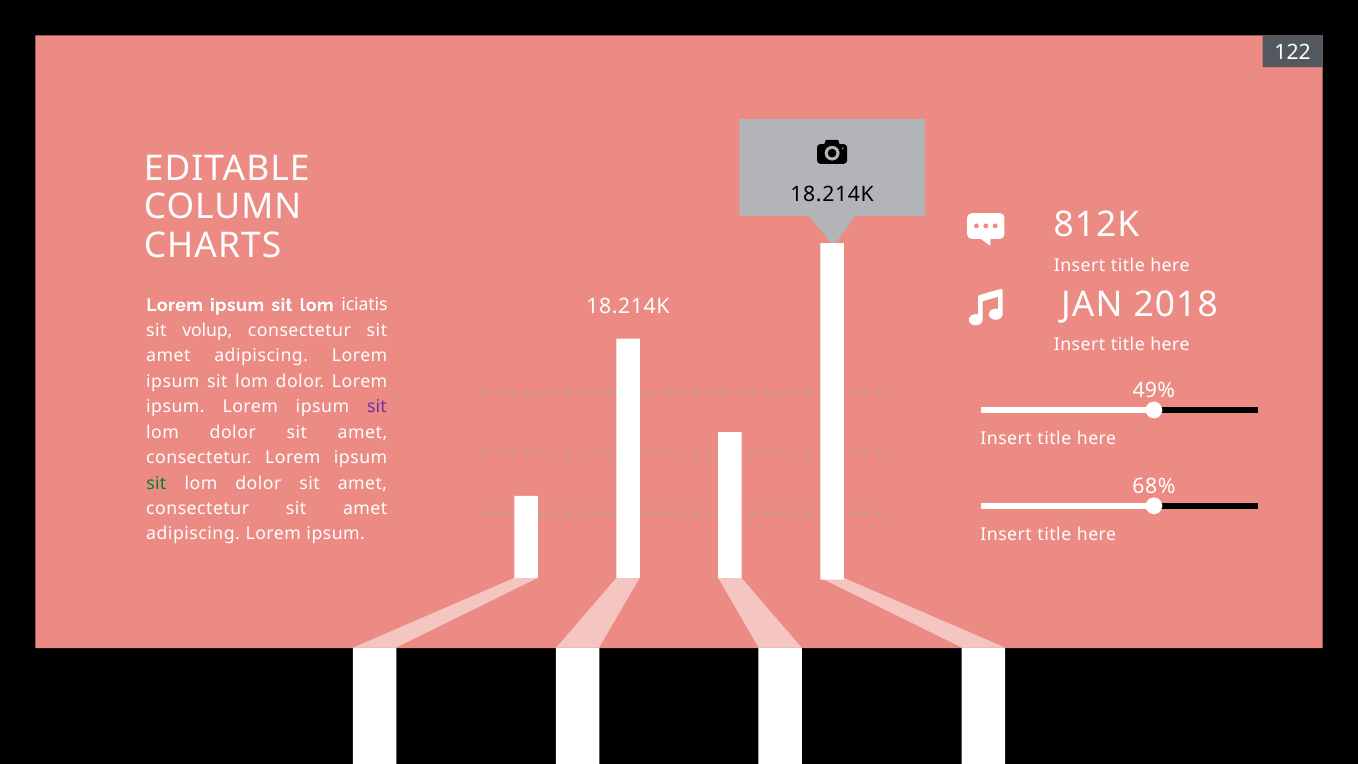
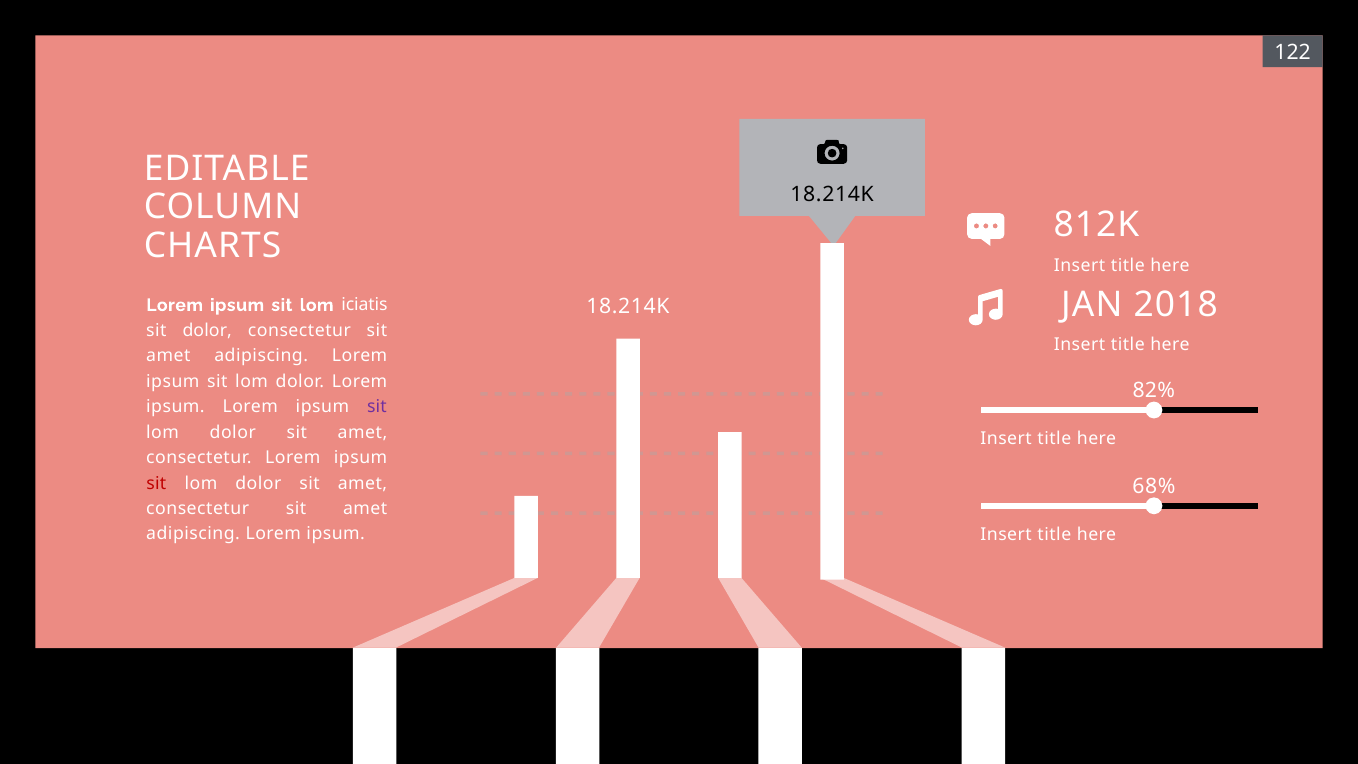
sit volup: volup -> dolor
49%: 49% -> 82%
sit at (156, 483) colour: green -> red
